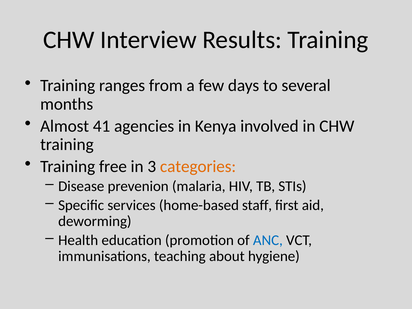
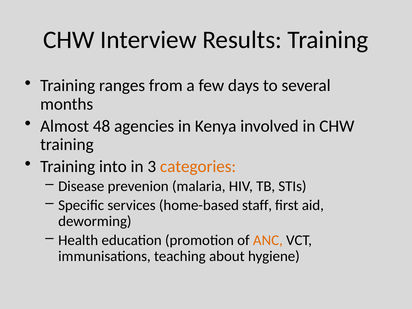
41: 41 -> 48
free: free -> into
ANC colour: blue -> orange
